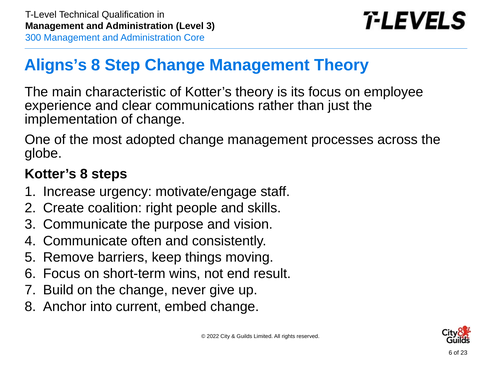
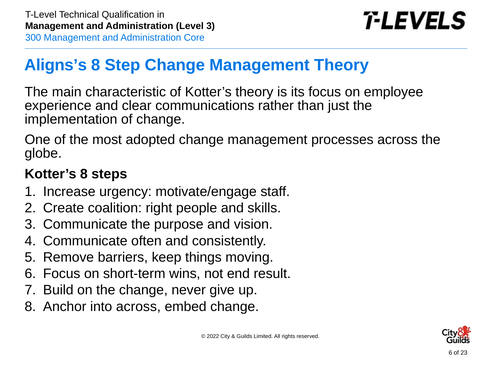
into current: current -> across
